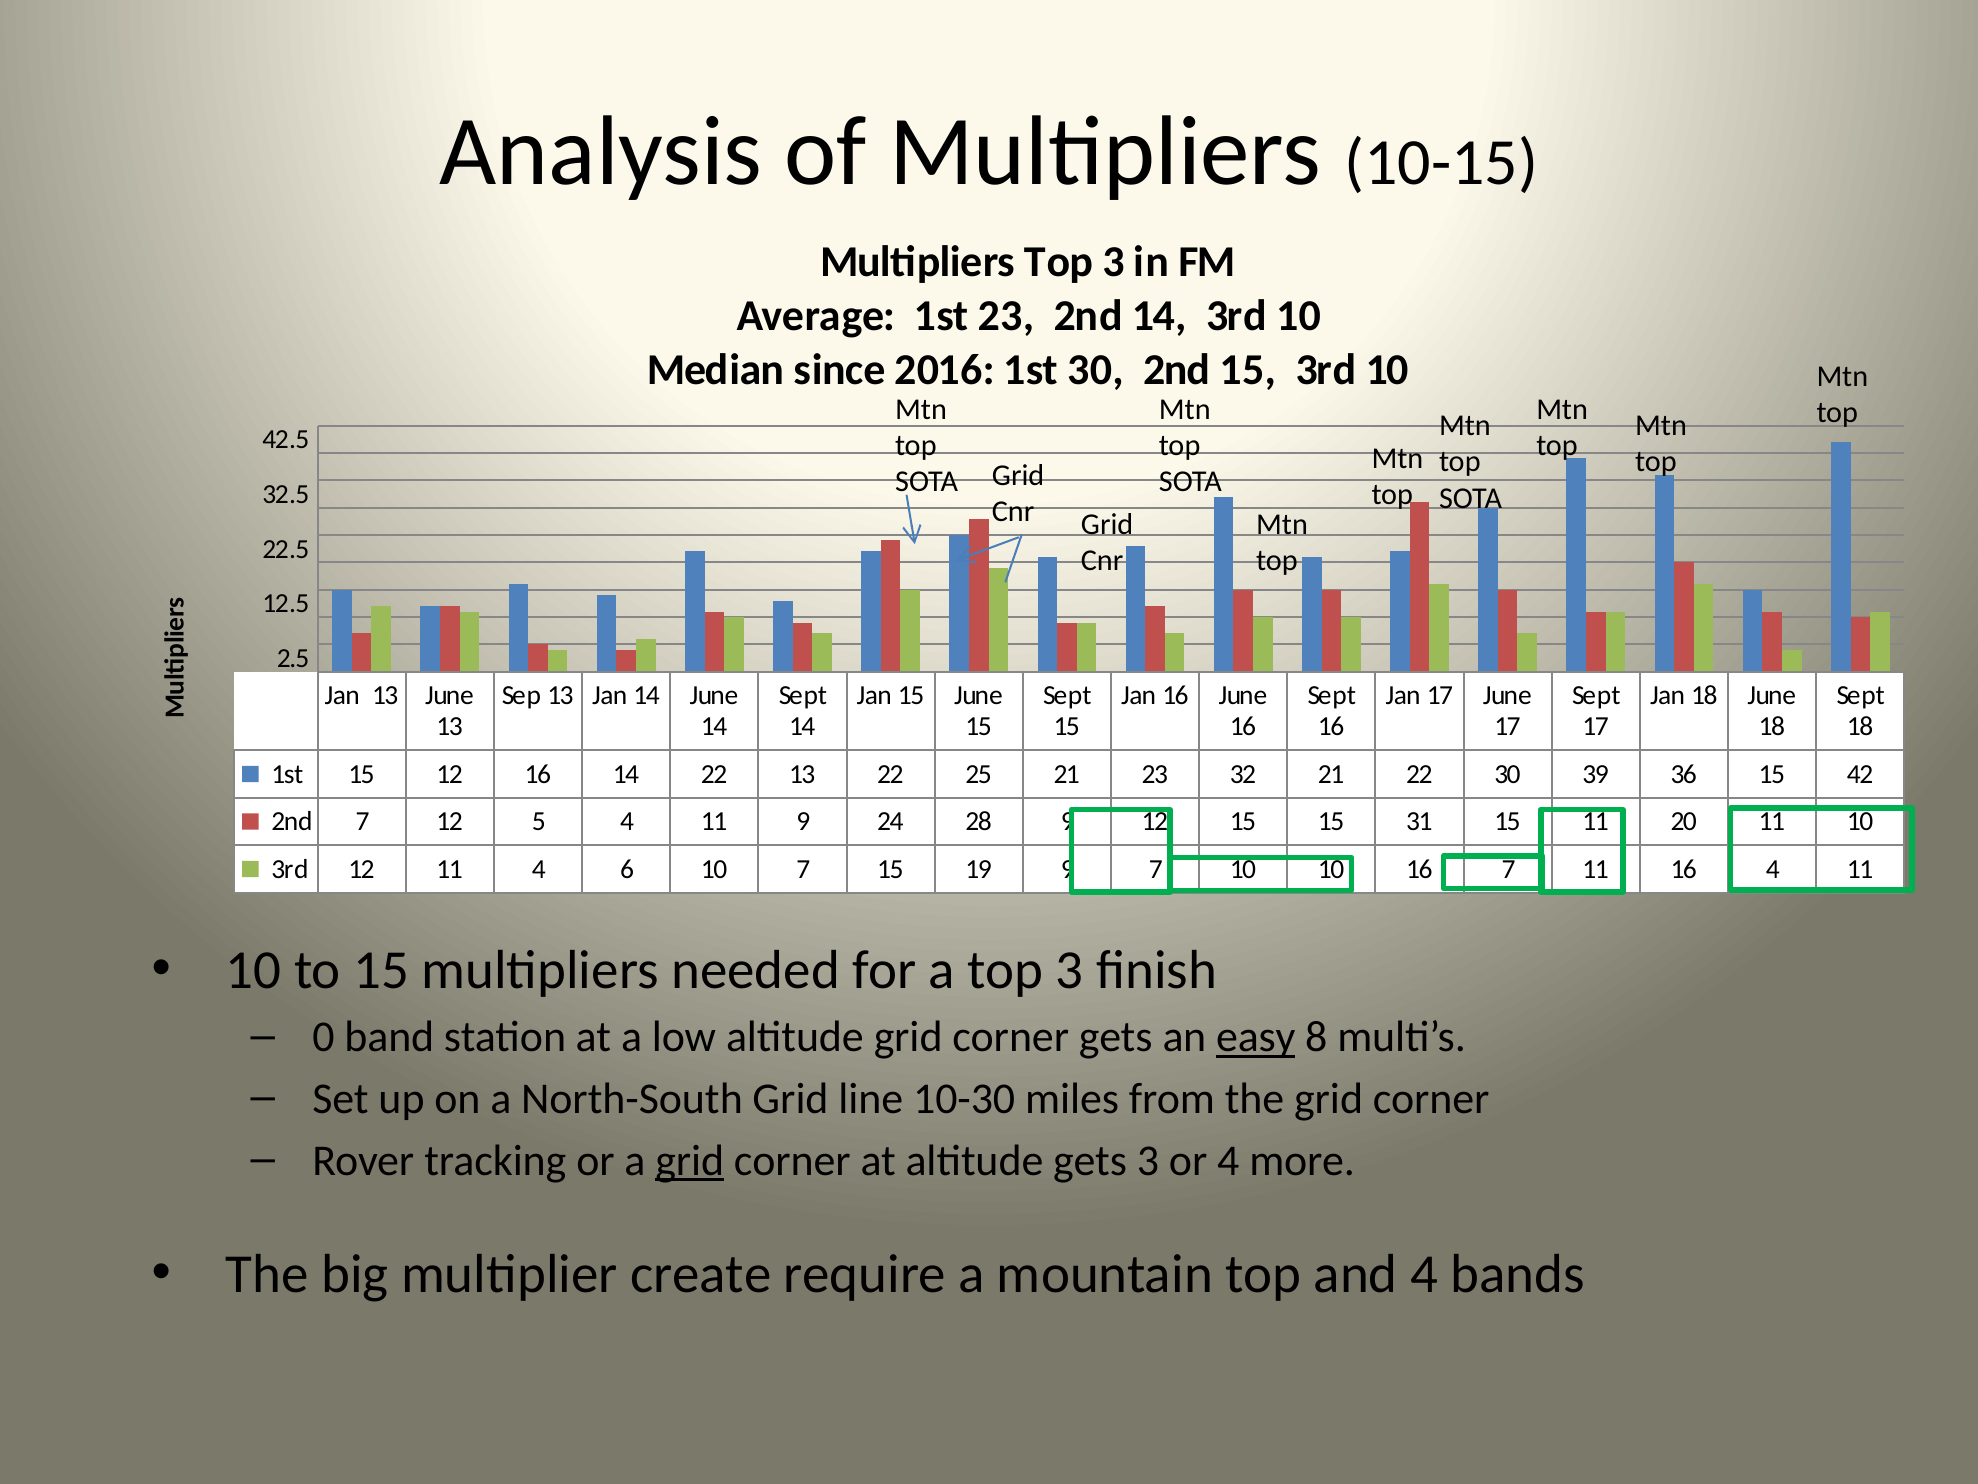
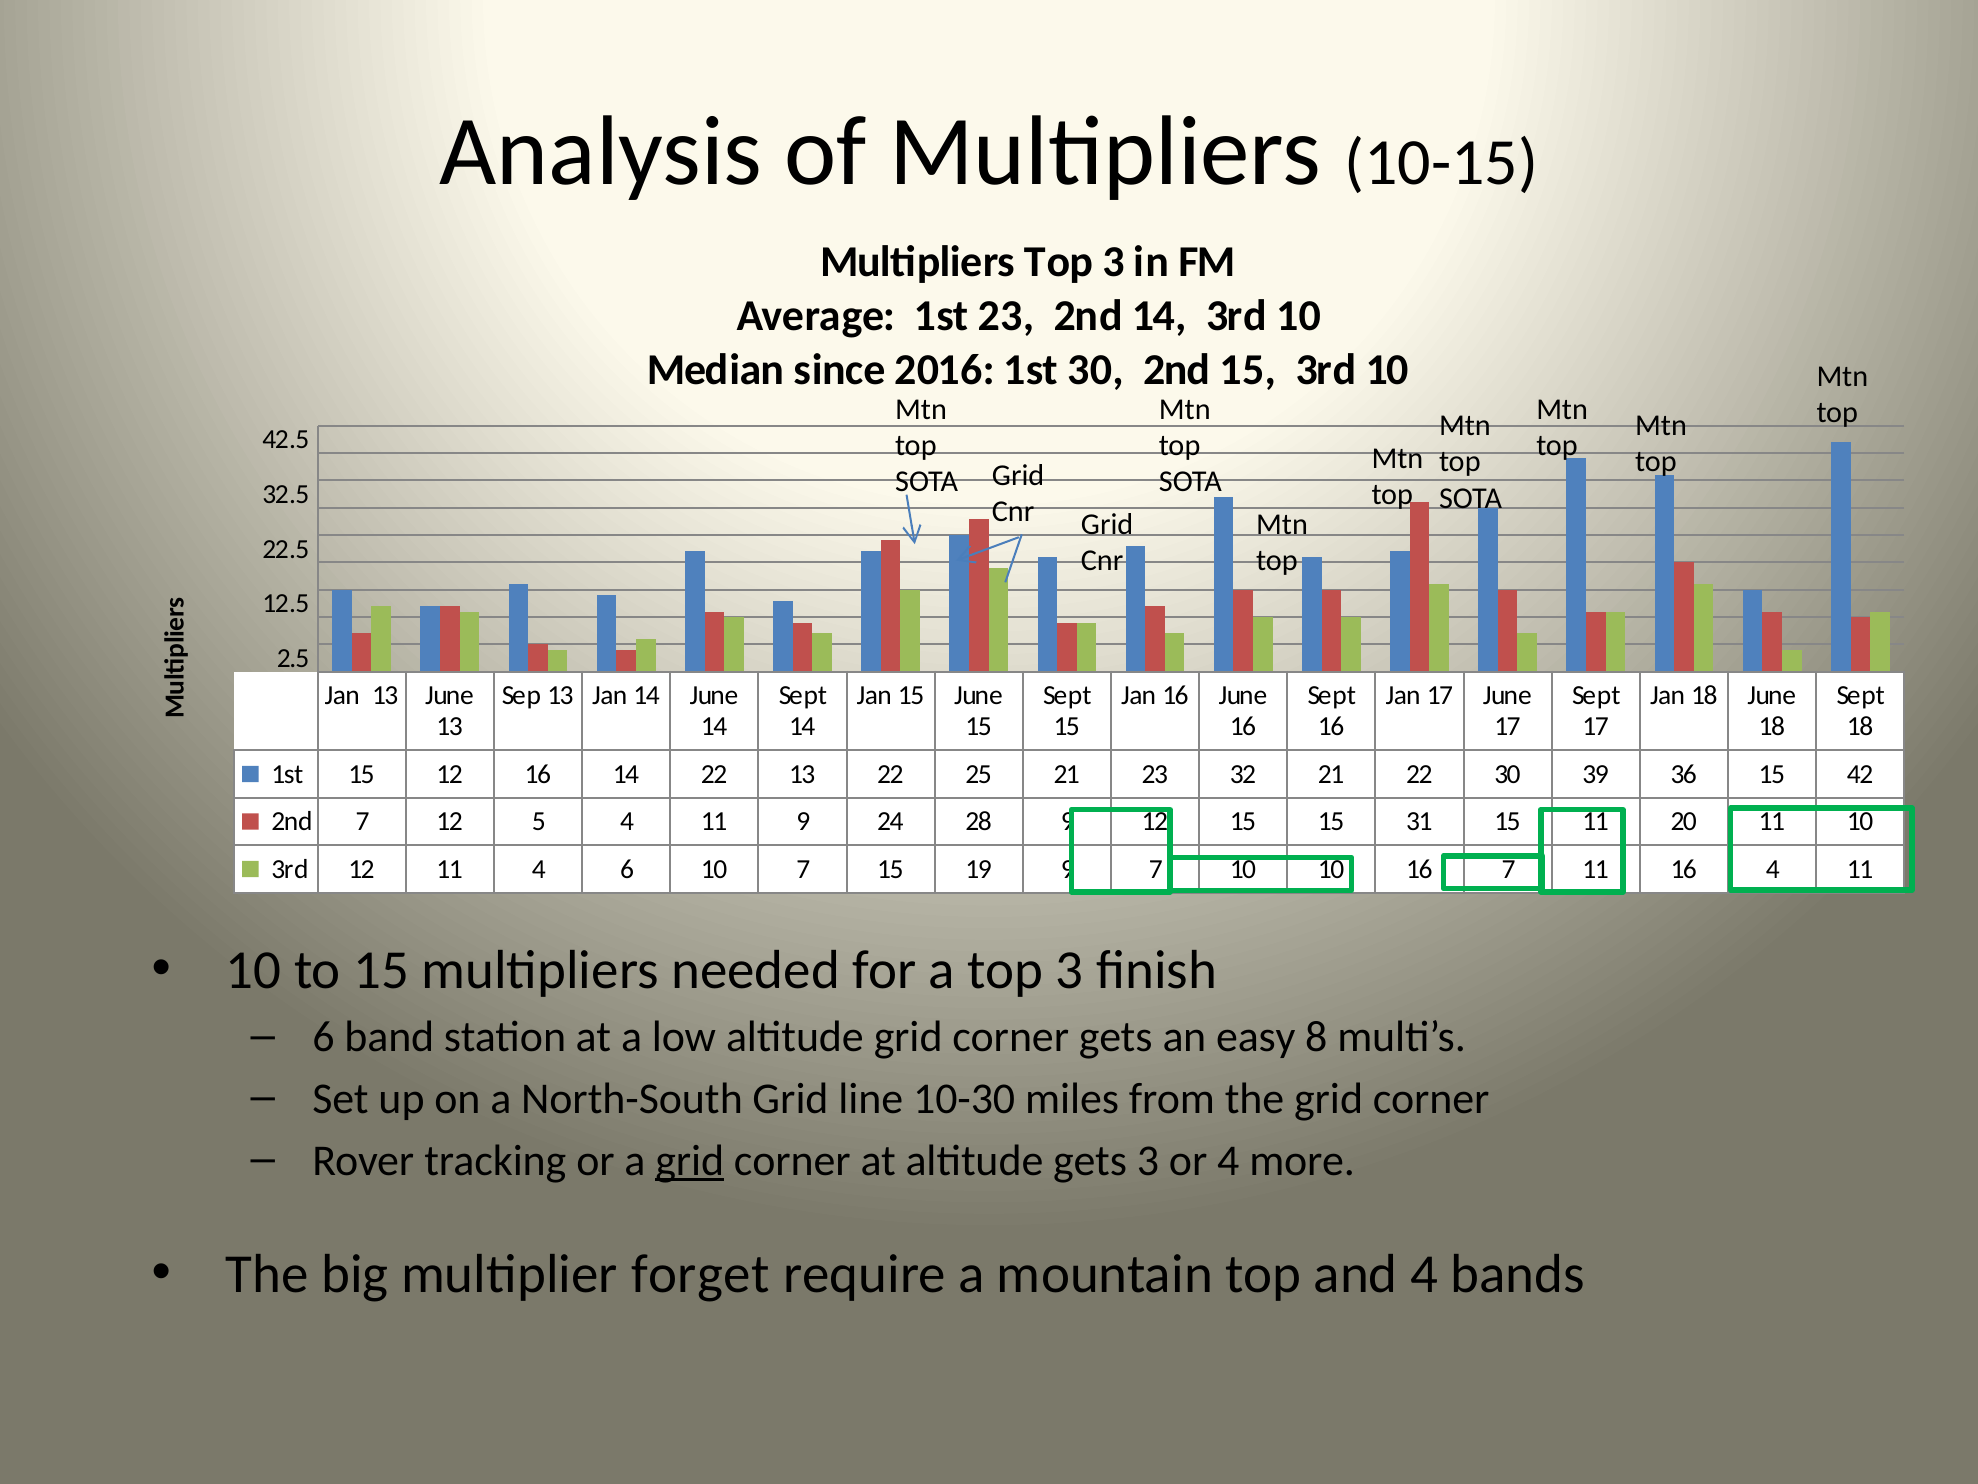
0 at (323, 1037): 0 -> 6
easy underline: present -> none
create: create -> forget
